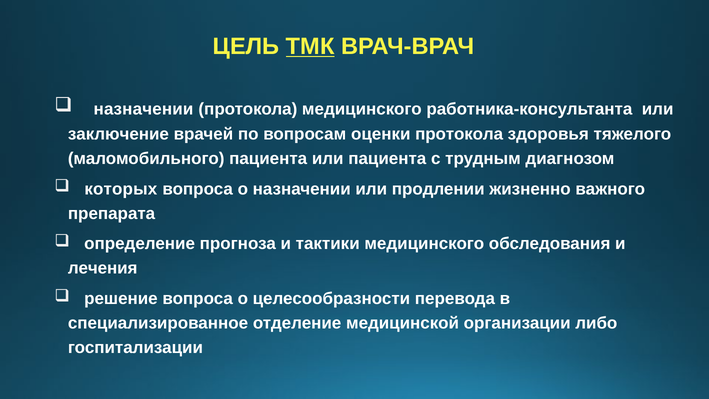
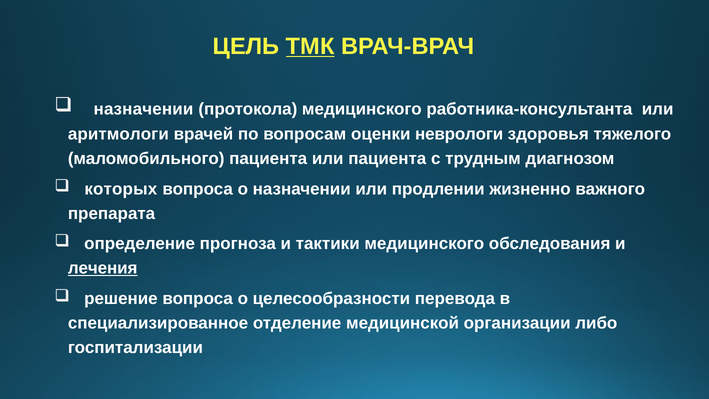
заключение: заключение -> аритмологи
оценки протокола: протокола -> неврологи
лечения underline: none -> present
